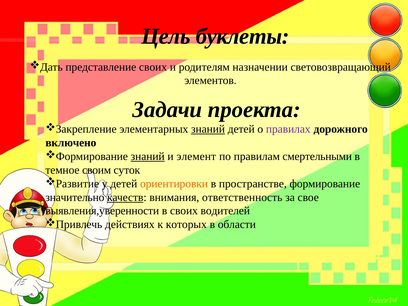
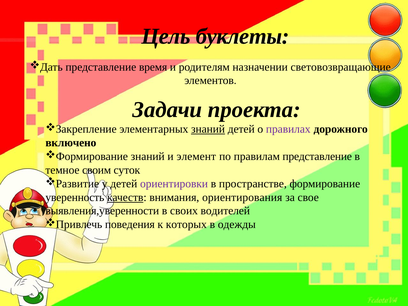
представление своих: своих -> время
световозвращающий: световозвращающий -> световозвращающие
знаний at (148, 156) underline: present -> none
правилам смертельными: смертельными -> представление
ориентировки colour: orange -> purple
значительно: значительно -> уверенность
ответственность: ответственность -> ориентирования
действиях: действиях -> поведения
области: области -> одежды
